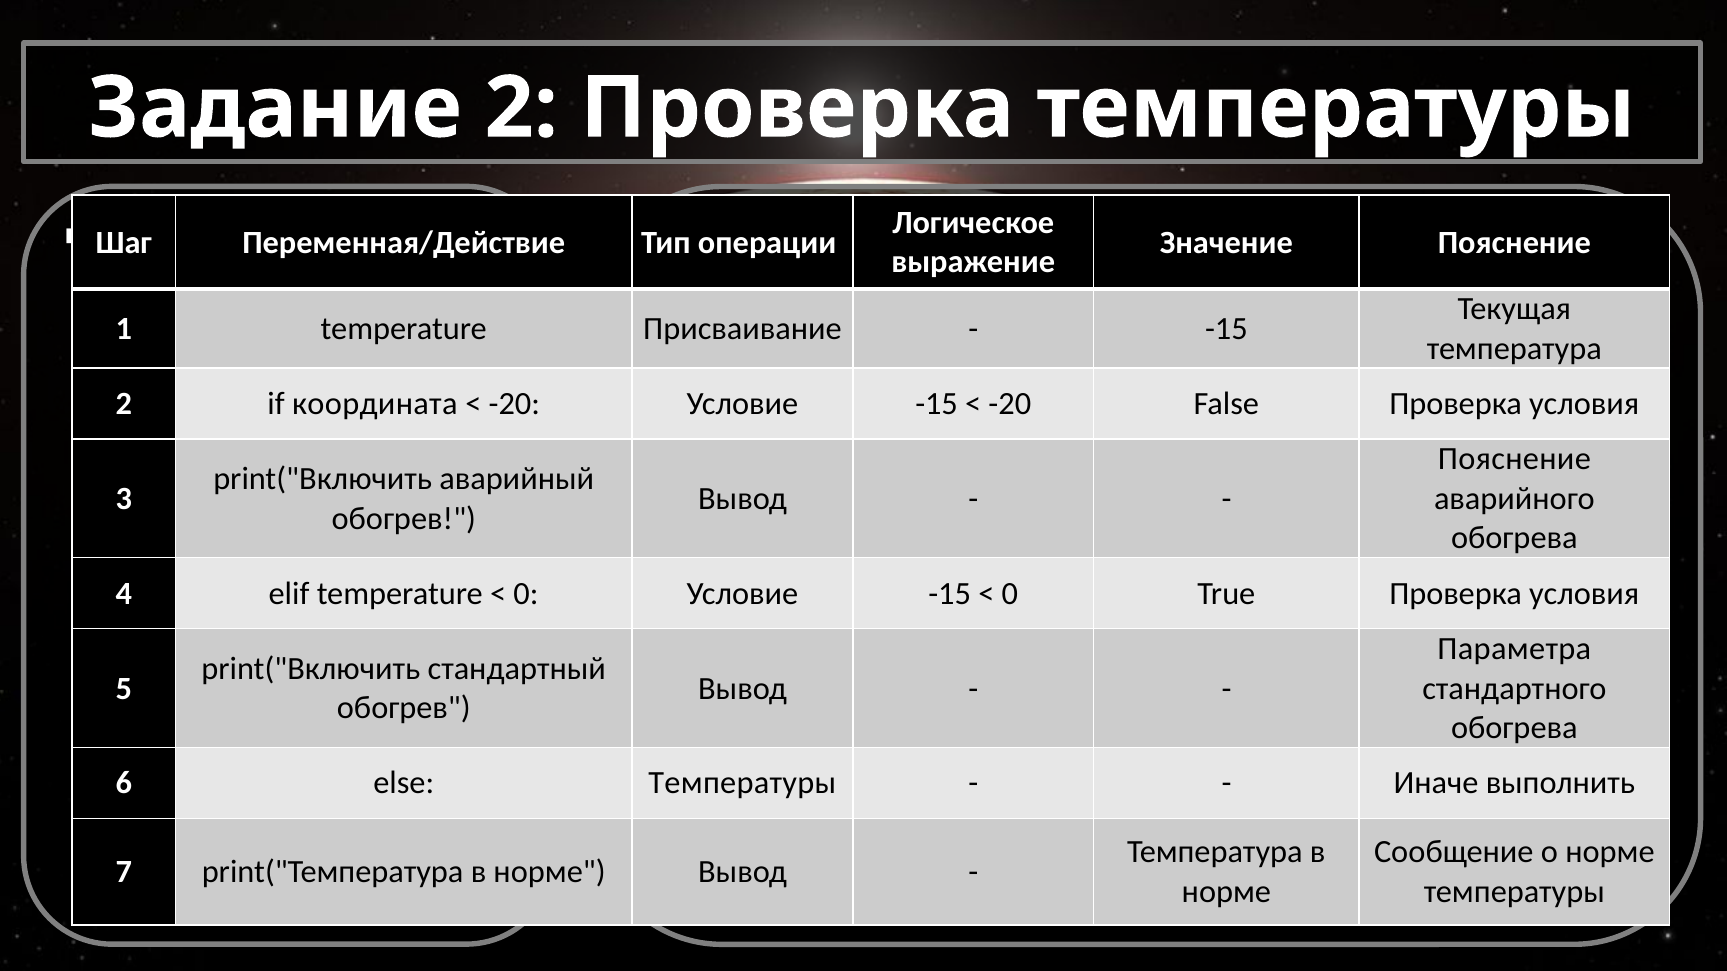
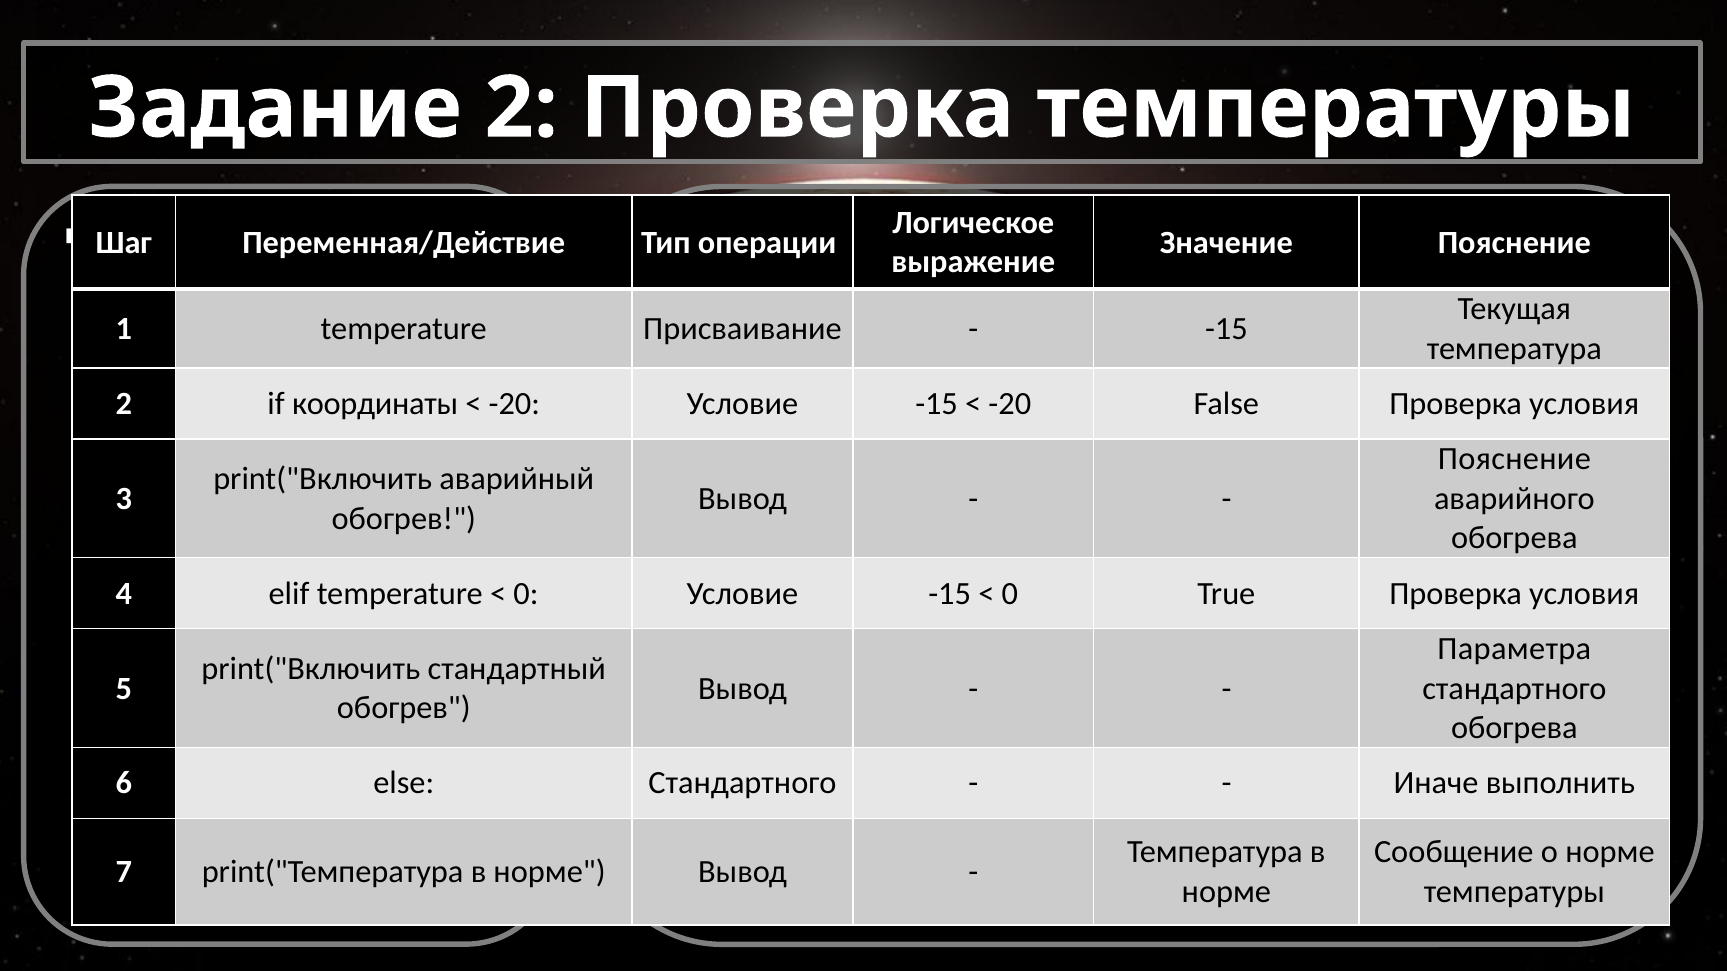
координата: координата -> координаты
else Температуры: Температуры -> Стандартного
